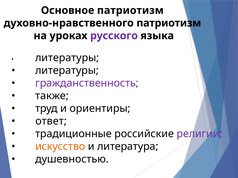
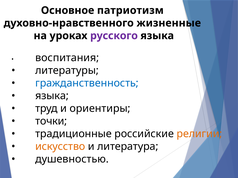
духовно-нравственного патриотизм: патриотизм -> жизненные
литературы at (67, 58): литературы -> воспитания
гражданственность colour: purple -> blue
также at (52, 96): также -> языка
ответ: ответ -> точки
религии colour: purple -> orange
